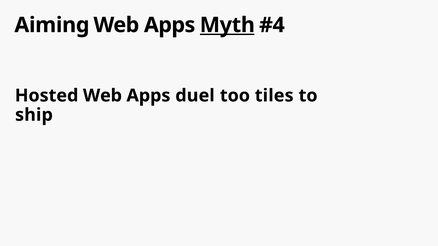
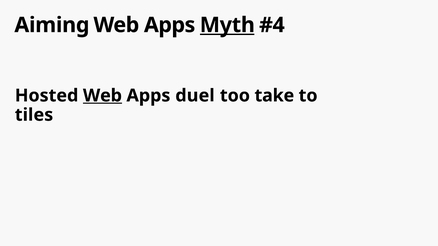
Web at (102, 96) underline: none -> present
tiles: tiles -> take
ship: ship -> tiles
